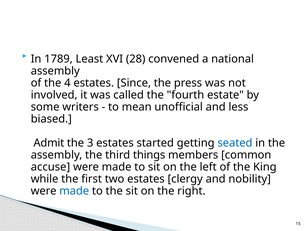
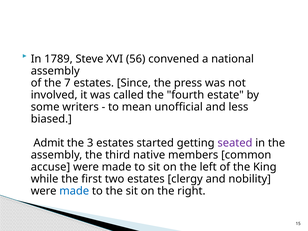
Least: Least -> Steve
28: 28 -> 56
4: 4 -> 7
seated colour: blue -> purple
things: things -> native
